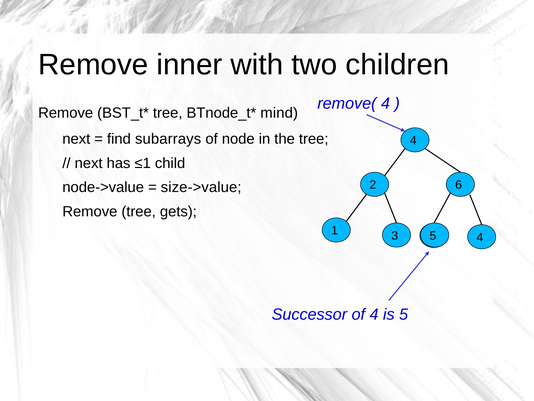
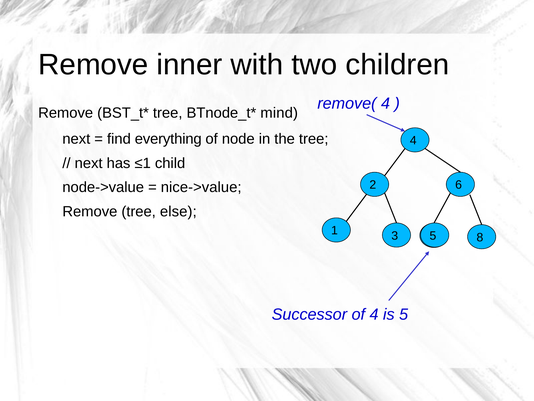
subarrays: subarrays -> everything
size->value: size->value -> nice->value
gets: gets -> else
4 at (480, 237): 4 -> 8
